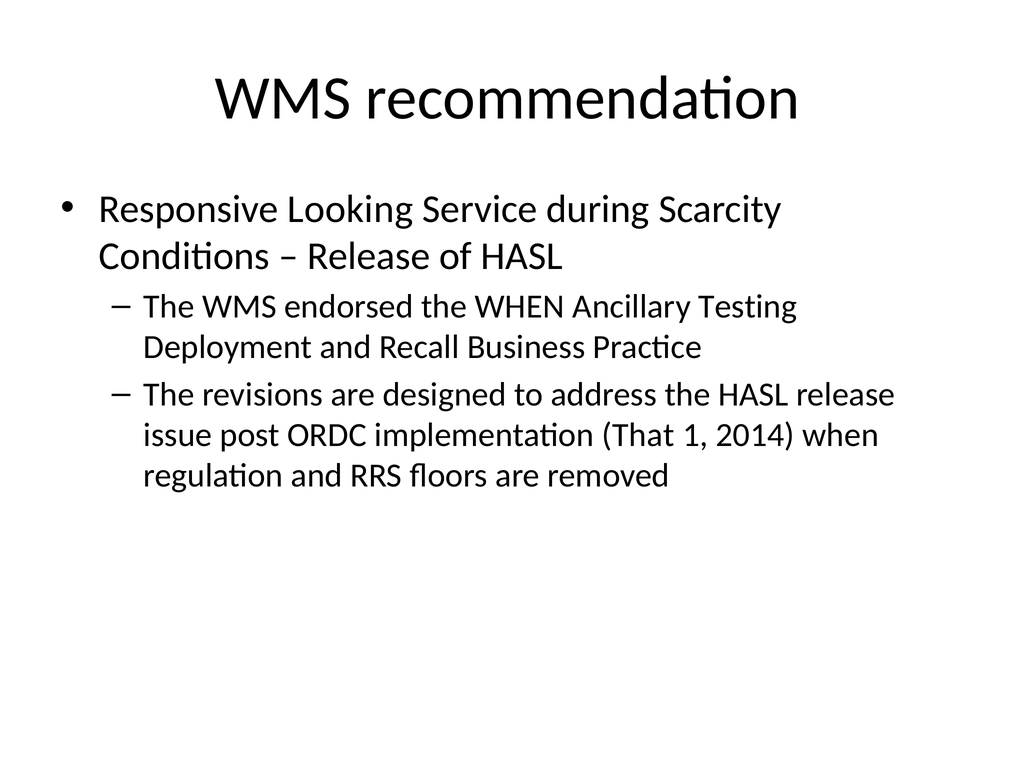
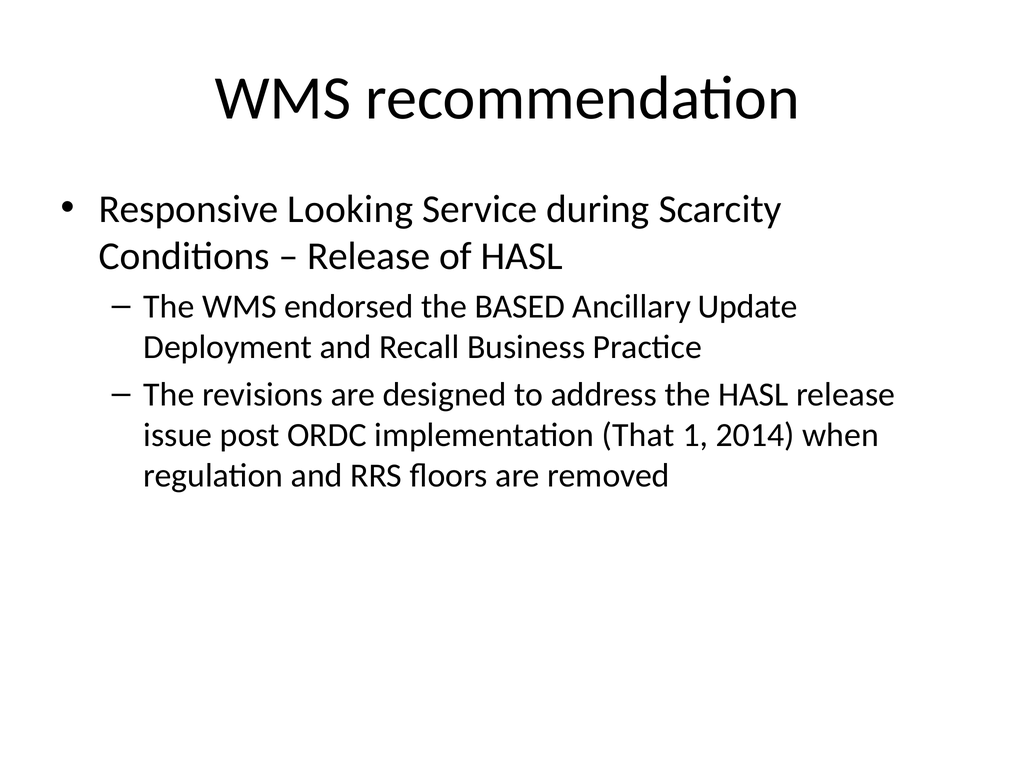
the WHEN: WHEN -> BASED
Testing: Testing -> Update
